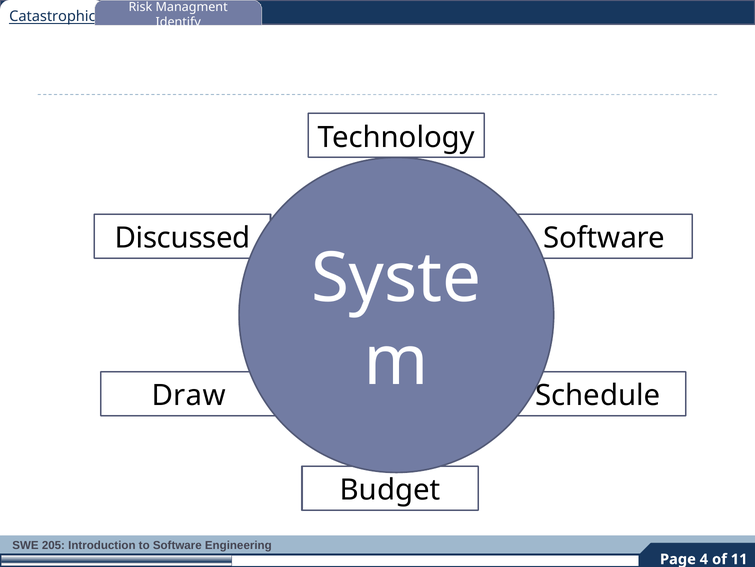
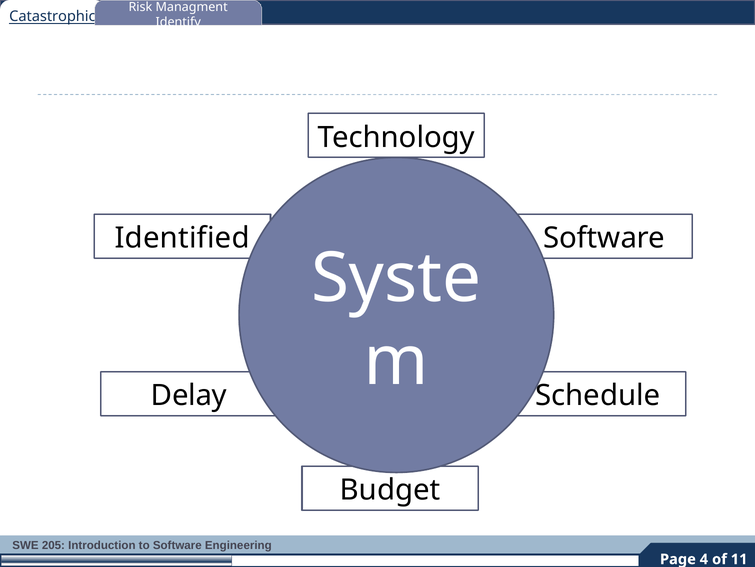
Discussed: Discussed -> Identified
Draw: Draw -> Delay
